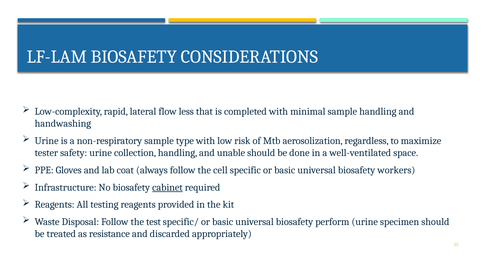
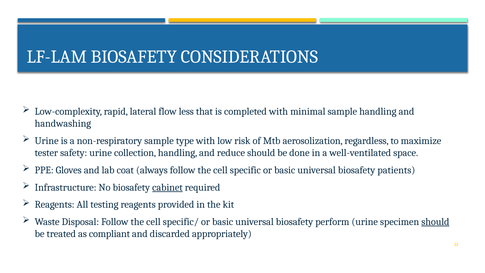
unable: unable -> reduce
workers: workers -> patients
Disposal Follow the test: test -> cell
should at (435, 222) underline: none -> present
resistance: resistance -> compliant
